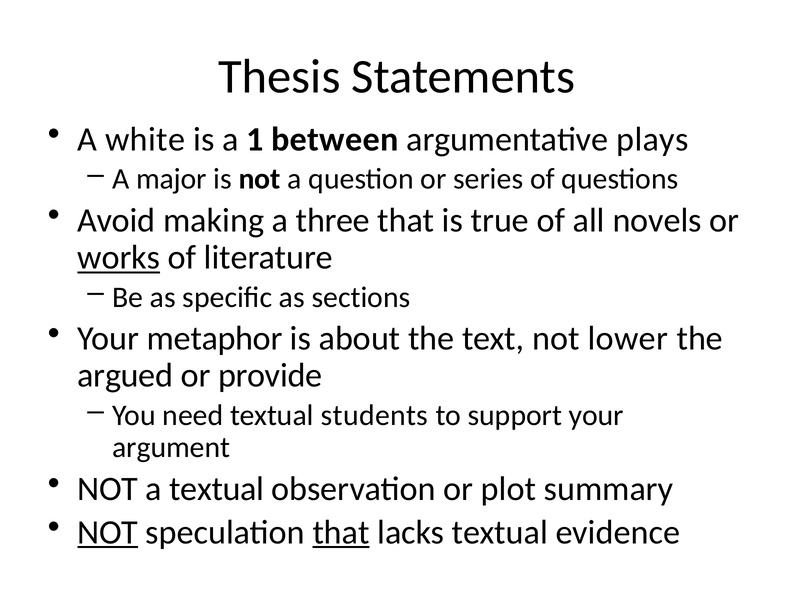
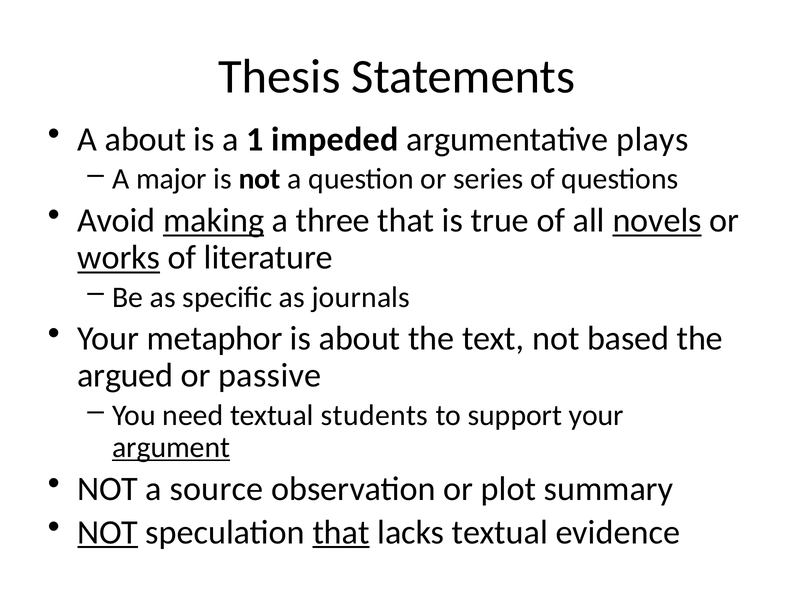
A white: white -> about
between: between -> impeded
making underline: none -> present
novels underline: none -> present
sections: sections -> journals
lower: lower -> based
provide: provide -> passive
argument underline: none -> present
a textual: textual -> source
